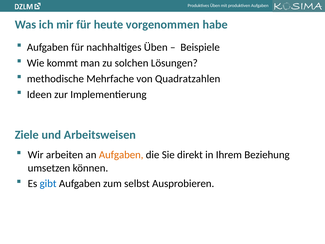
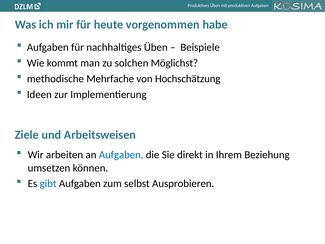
Lösungen: Lösungen -> Möglichst
Quadratzahlen: Quadratzahlen -> Hochschätzung
Aufgaben at (121, 155) colour: orange -> blue
